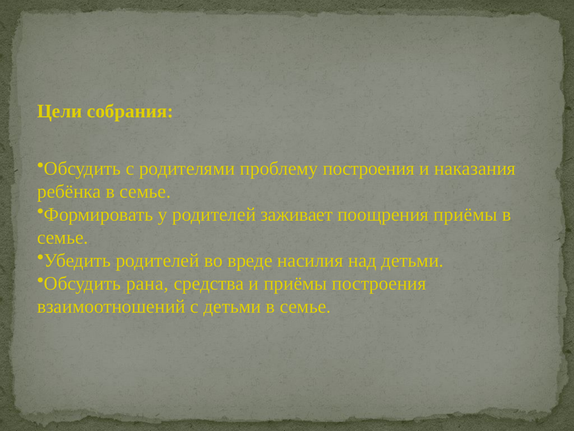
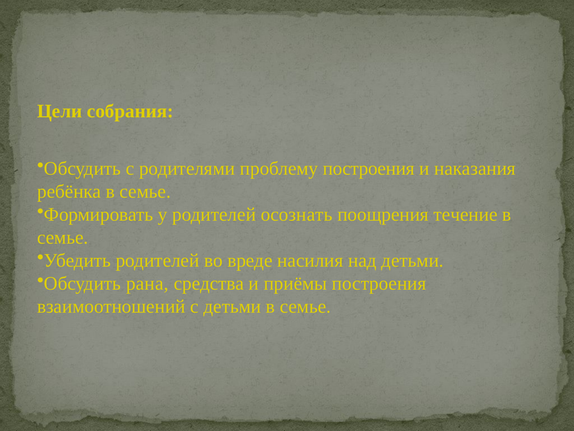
заживает: заживает -> осознать
поощрения приёмы: приёмы -> течение
